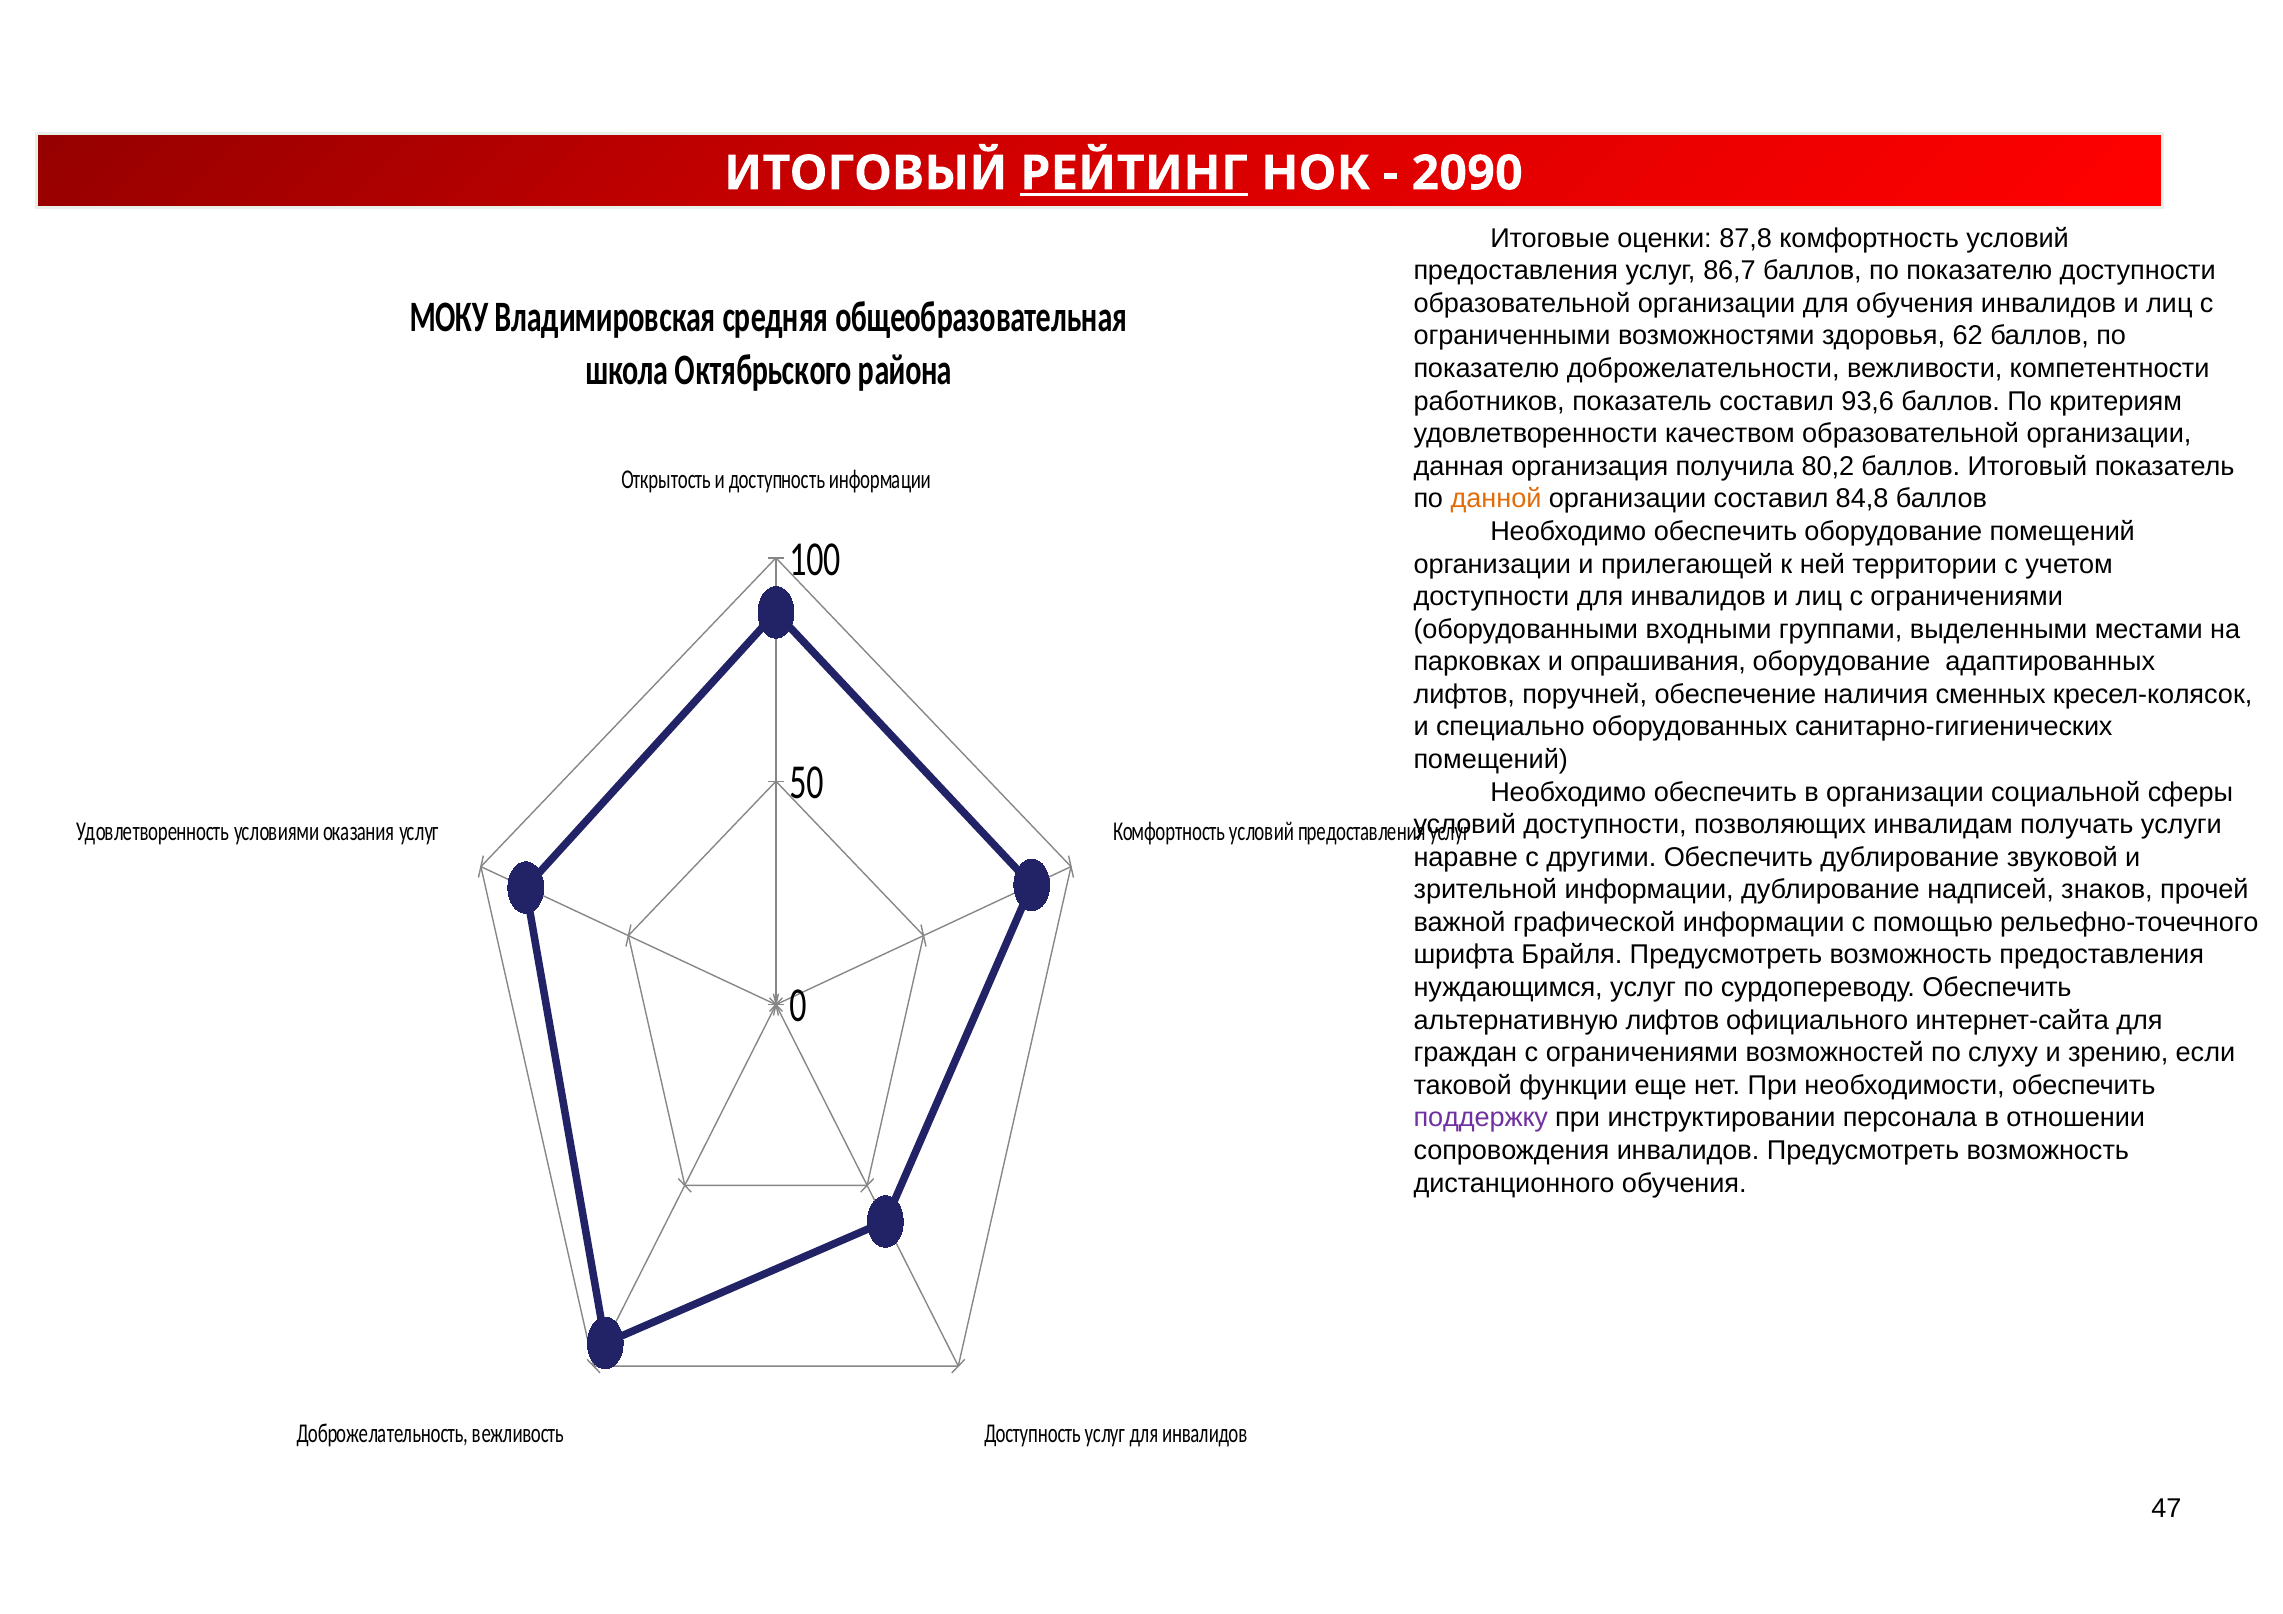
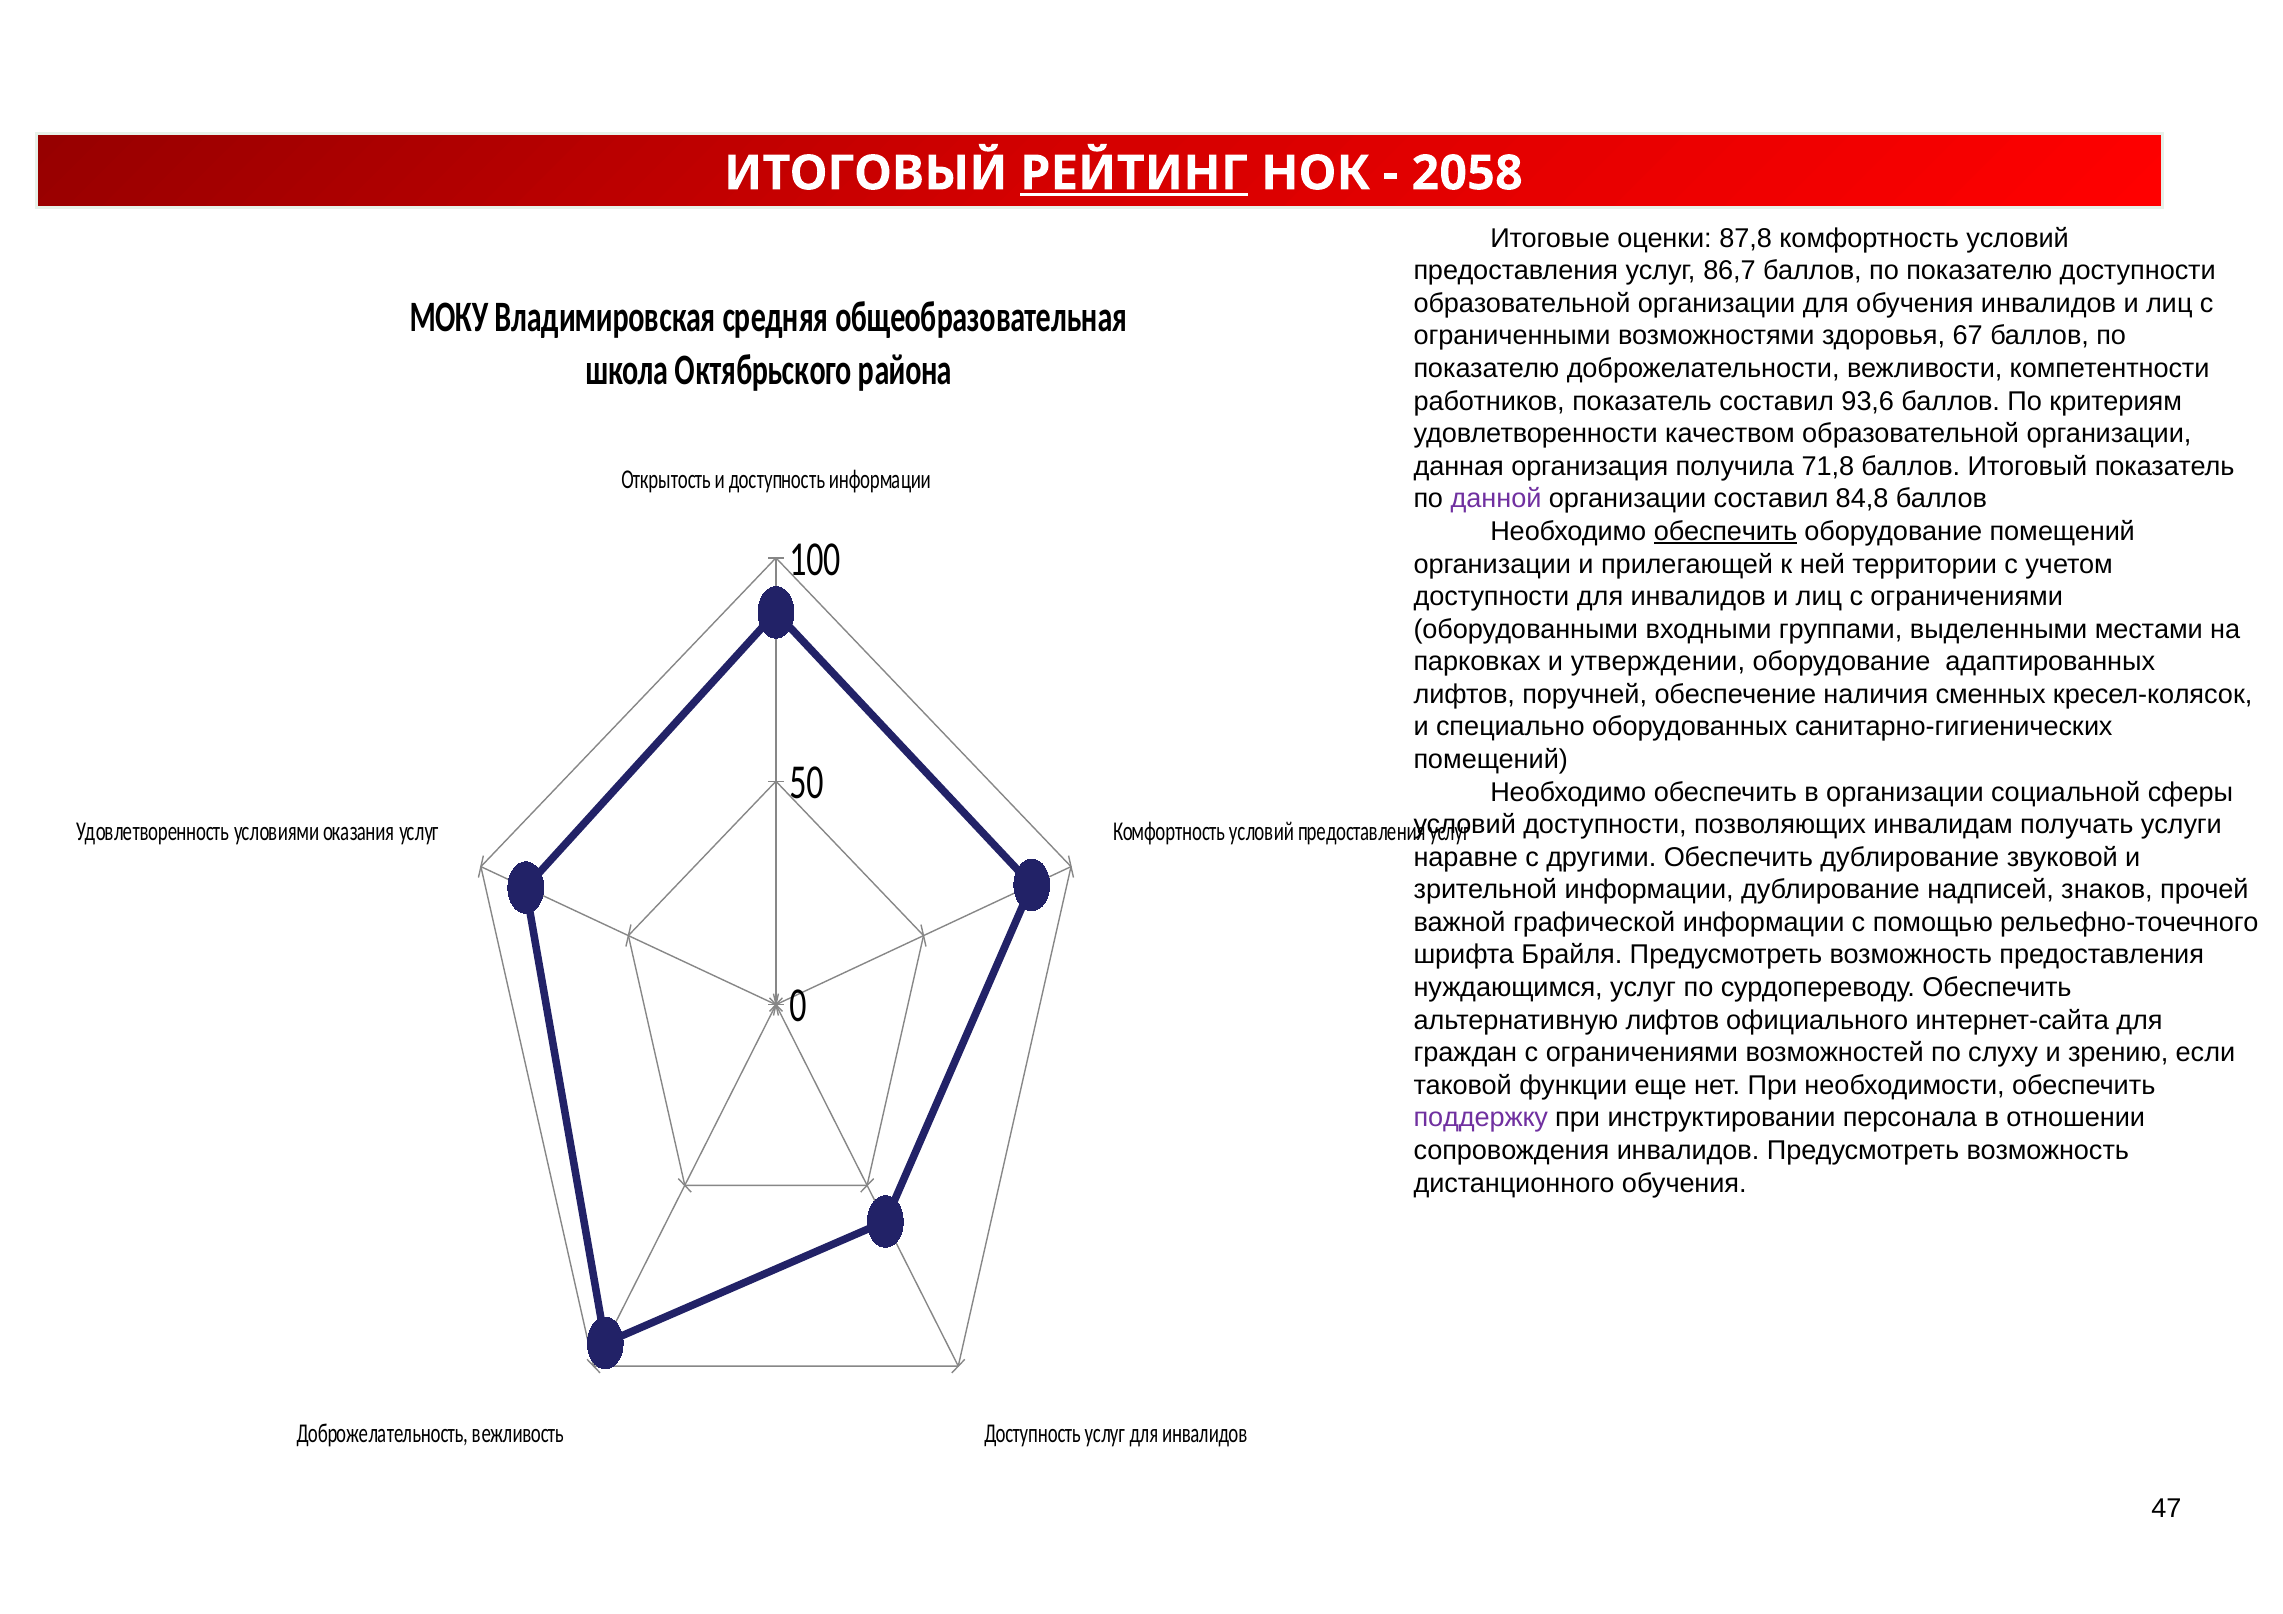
2090: 2090 -> 2058
62: 62 -> 67
80,2: 80,2 -> 71,8
данной colour: orange -> purple
обеспечить at (1726, 532) underline: none -> present
опрашивания: опрашивания -> утверждении
